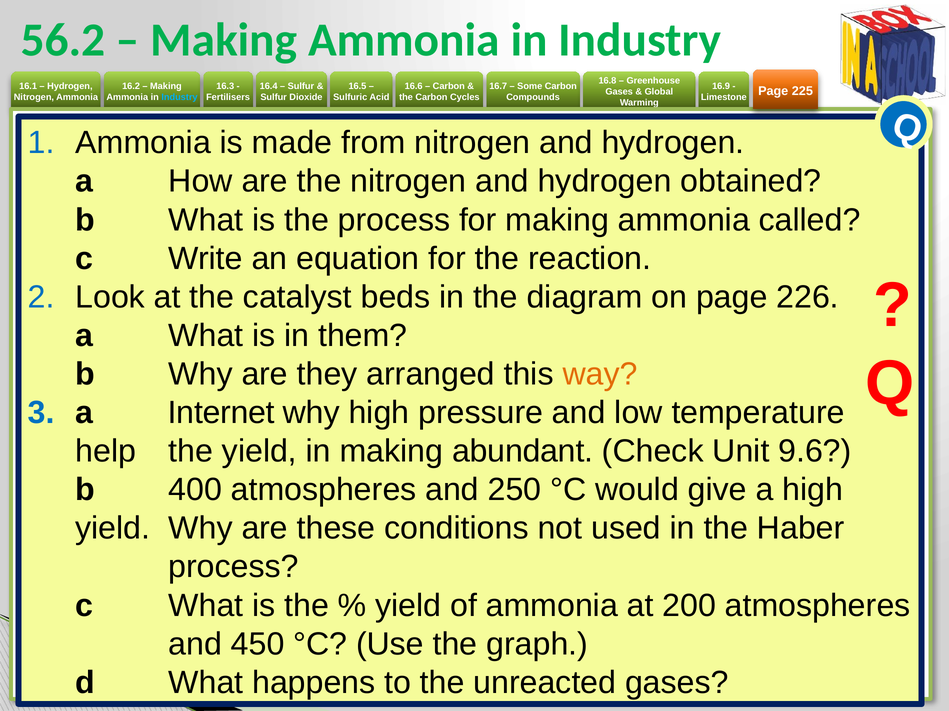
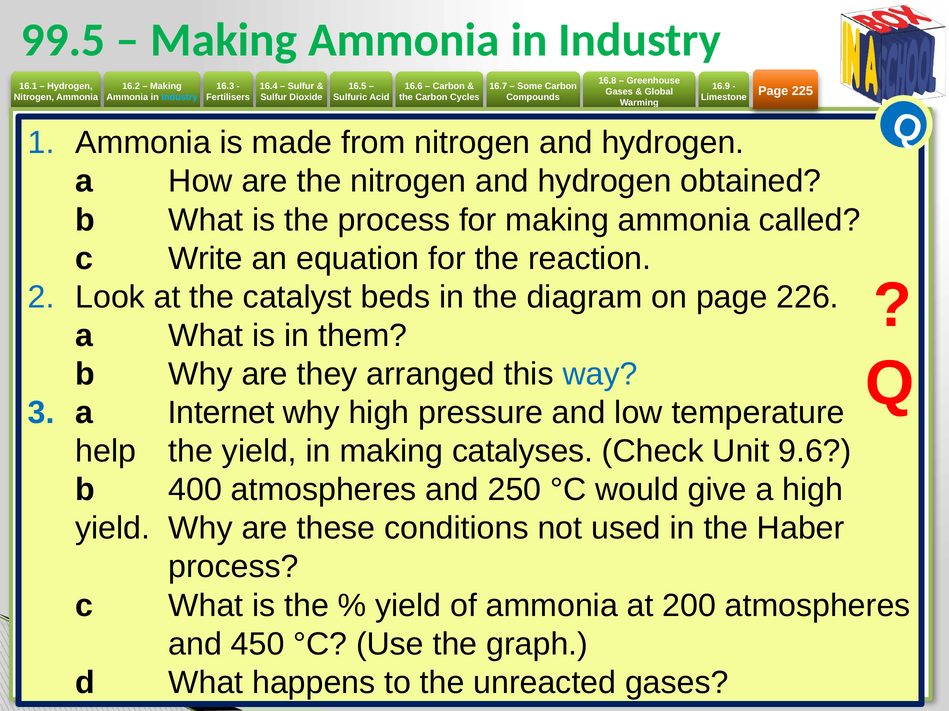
56.2: 56.2 -> 99.5
way colour: orange -> blue
abundant: abundant -> catalyses
